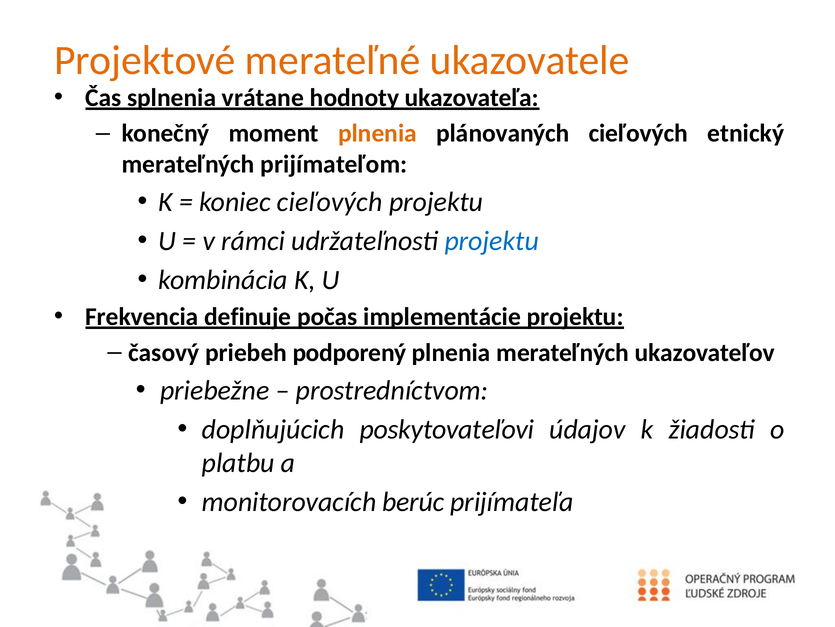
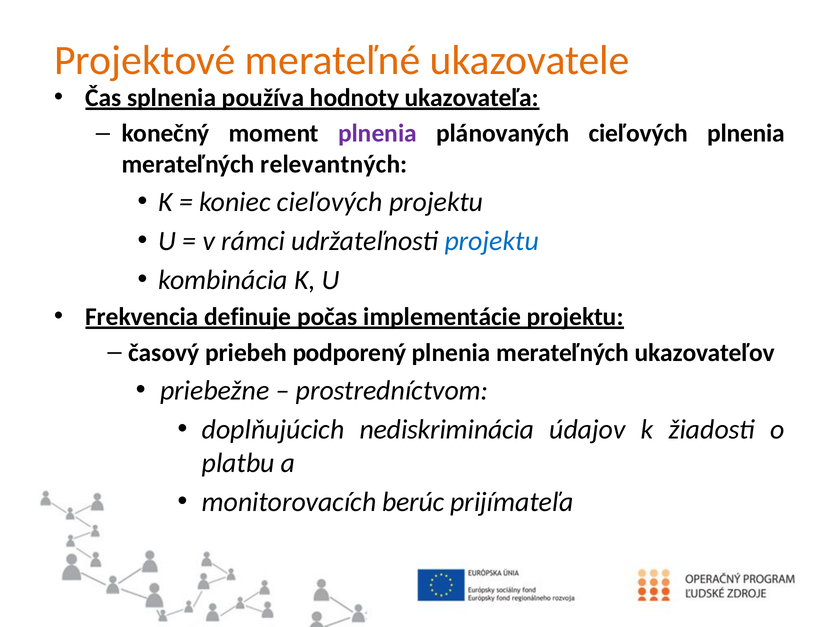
vrátane: vrátane -> používa
plnenia at (377, 133) colour: orange -> purple
cieľových etnický: etnický -> plnenia
prijímateľom: prijímateľom -> relevantných
poskytovateľovi: poskytovateľovi -> nediskriminácia
